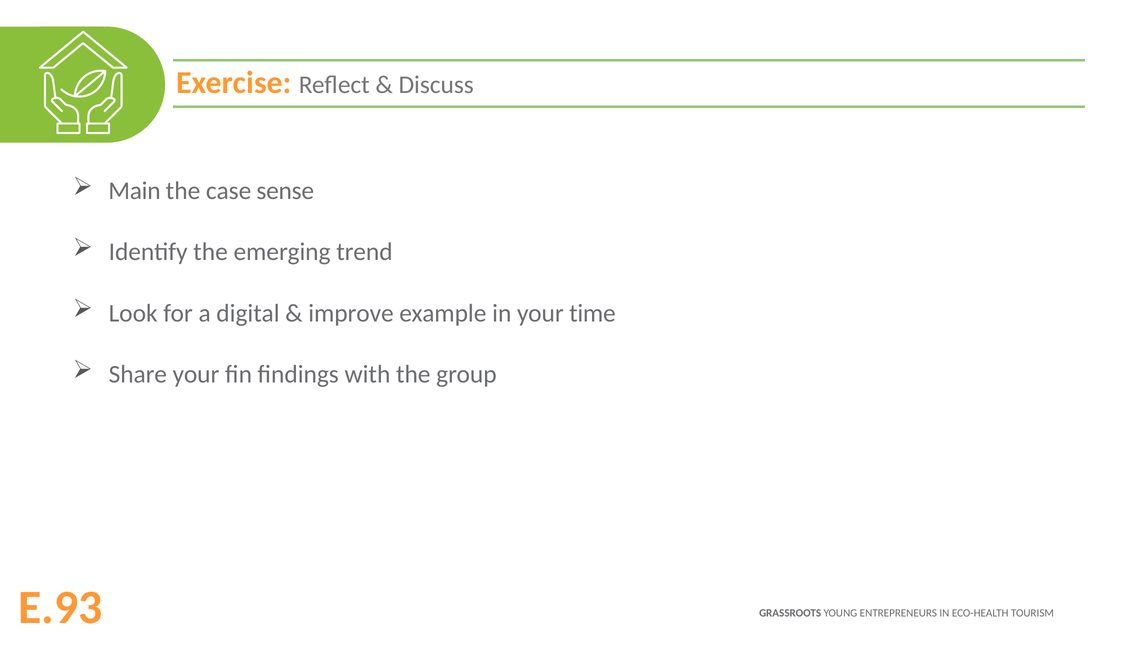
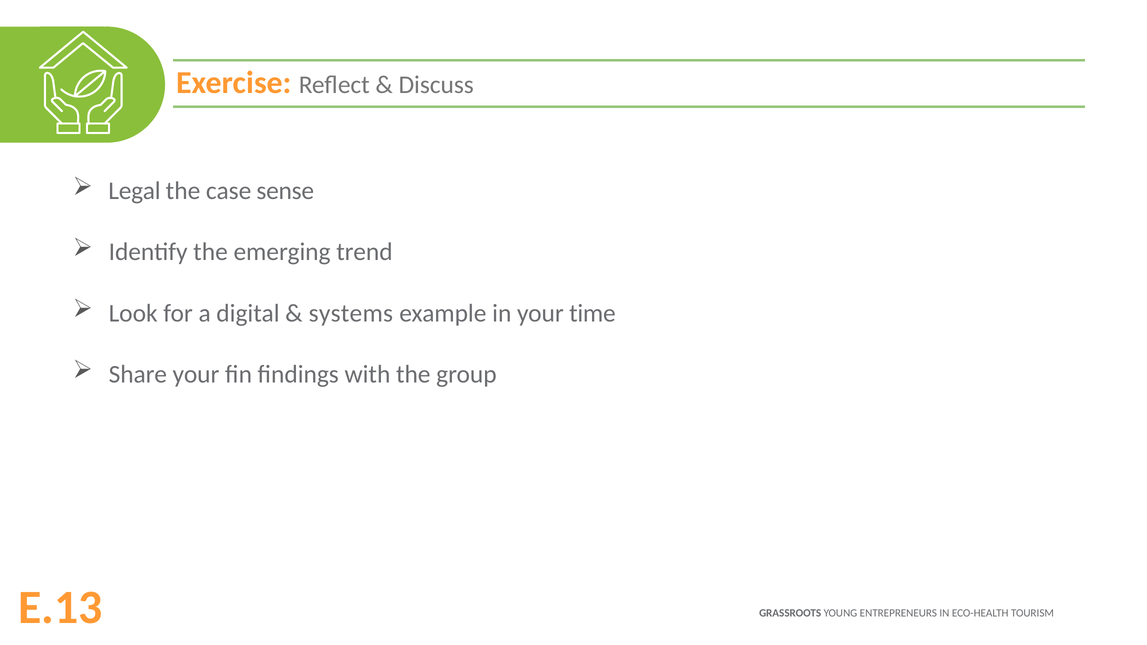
Main: Main -> Legal
improve: improve -> systems
E.93: E.93 -> E.13
